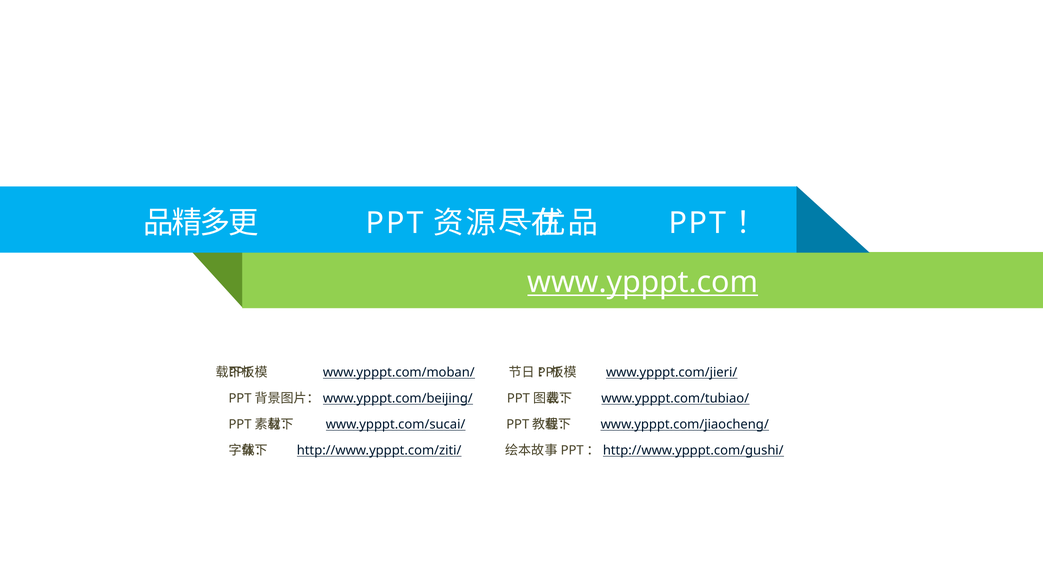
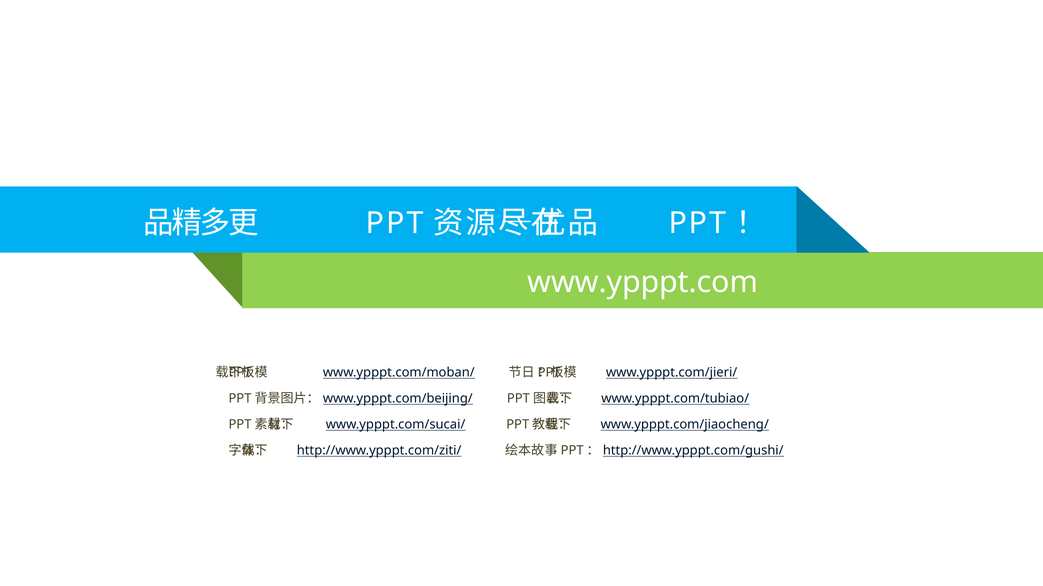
www.ypppt.com underline: present -> none
